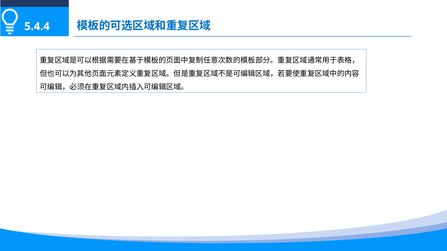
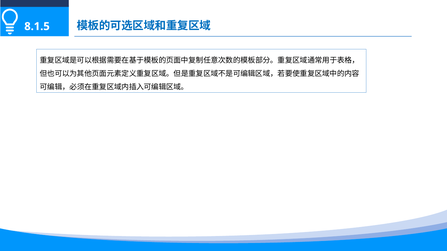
5.4.4: 5.4.4 -> 8.1.5
